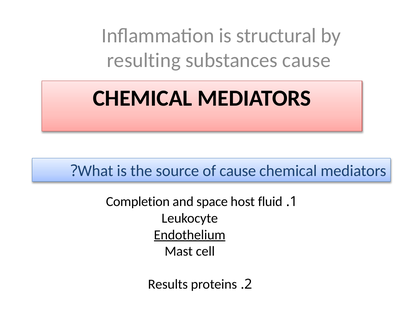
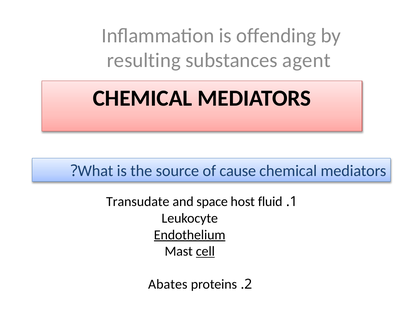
structural: structural -> offending
substances cause: cause -> agent
Completion: Completion -> Transudate
cell underline: none -> present
Results: Results -> Abates
